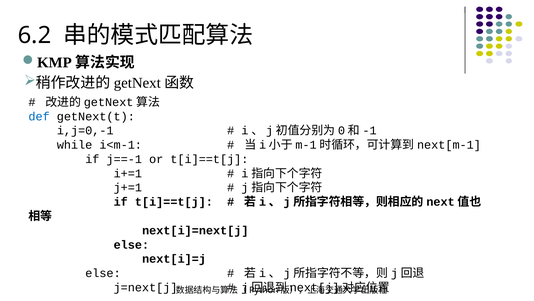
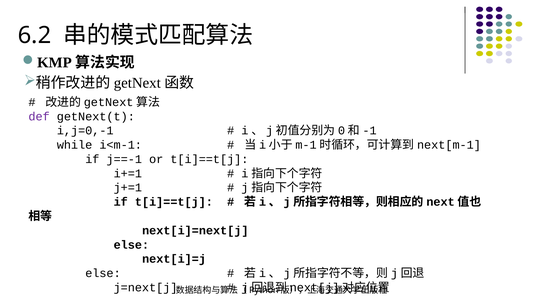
def colour: blue -> purple
